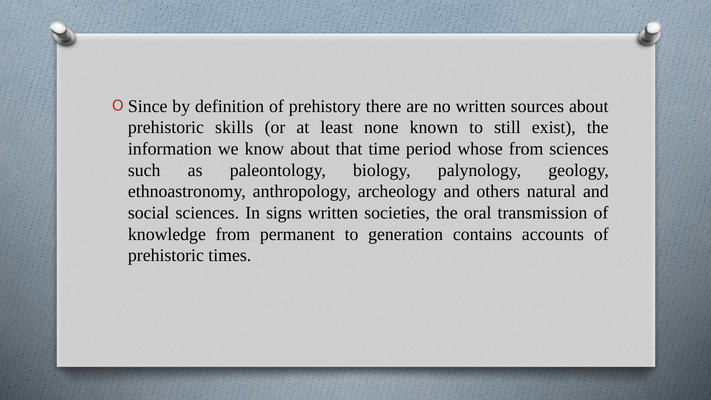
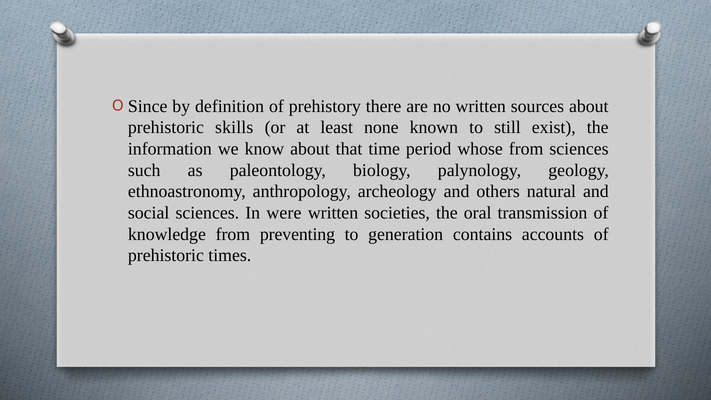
signs: signs -> were
permanent: permanent -> preventing
